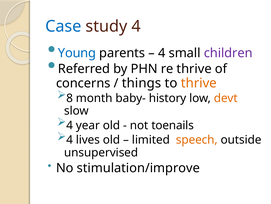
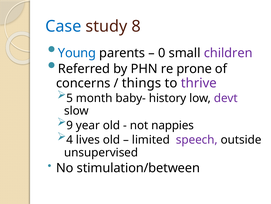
study 4: 4 -> 8
4 at (162, 53): 4 -> 0
re thrive: thrive -> prone
thrive at (199, 83) colour: orange -> purple
8: 8 -> 5
devt colour: orange -> purple
4 at (70, 125): 4 -> 9
toenails: toenails -> nappies
speech colour: orange -> purple
stimulation/improve: stimulation/improve -> stimulation/between
